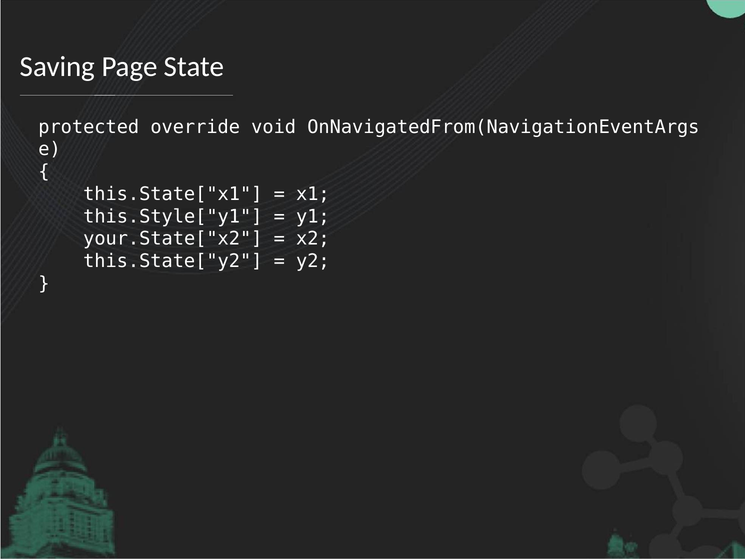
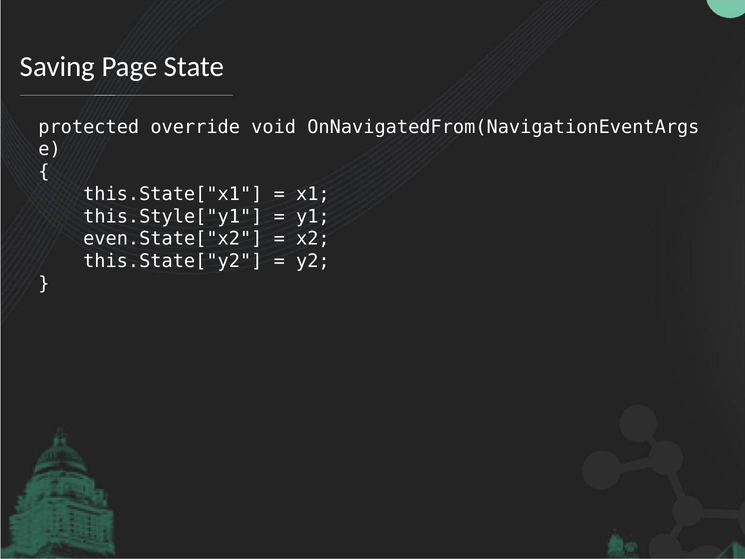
your.State["x2: your.State["x2 -> even.State["x2
